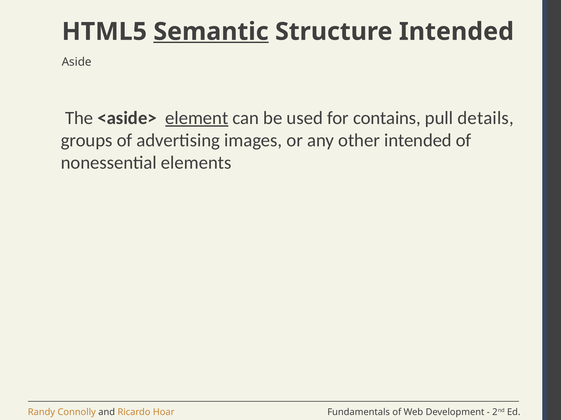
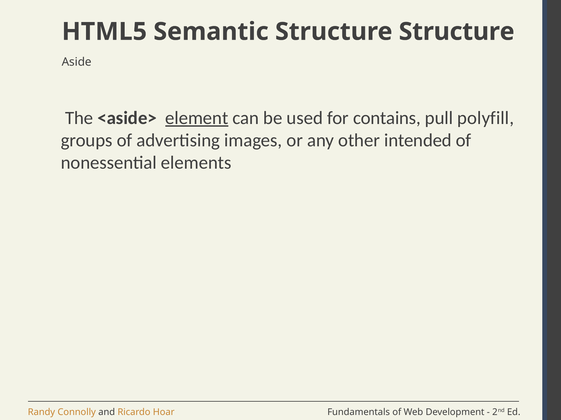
Semantic underline: present -> none
Structure Intended: Intended -> Structure
details: details -> polyfill
